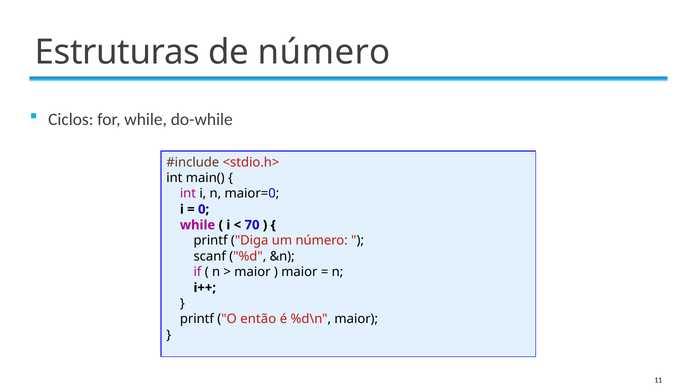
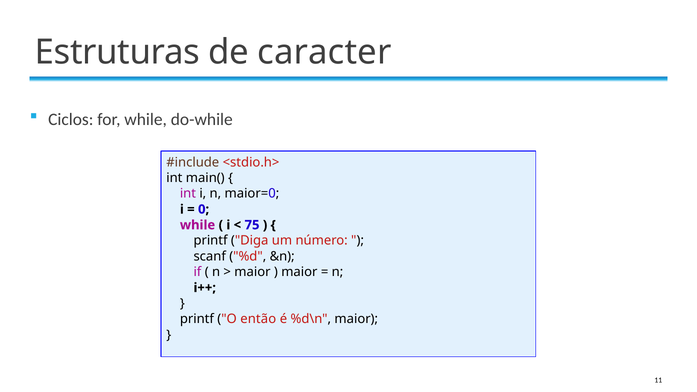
de número: número -> caracter
70: 70 -> 75
